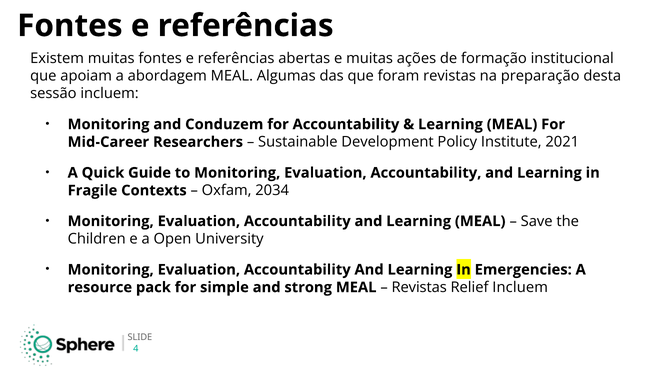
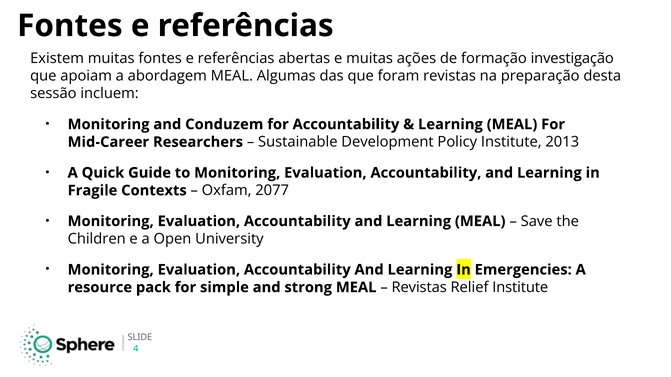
institucional: institucional -> investigação
2021: 2021 -> 2013
2034: 2034 -> 2077
Relief Incluem: Incluem -> Institute
